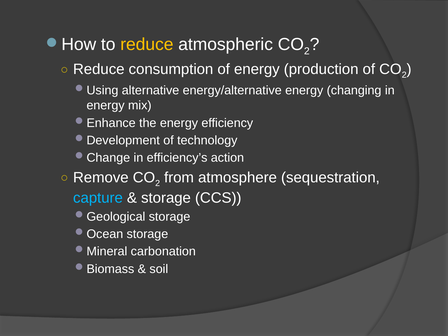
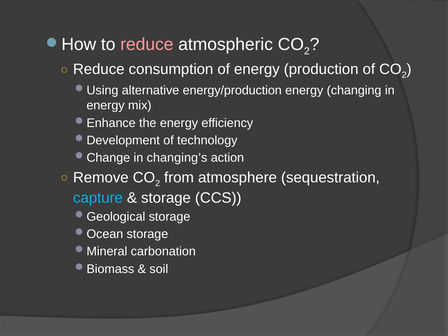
reduce at (147, 44) colour: yellow -> pink
energy/alternative: energy/alternative -> energy/production
efficiency’s: efficiency’s -> changing’s
